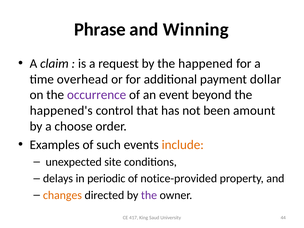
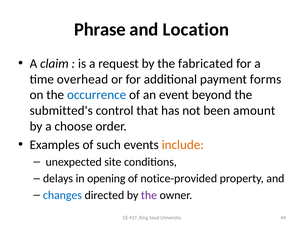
Winning: Winning -> Location
happened: happened -> fabricated
dollar: dollar -> forms
occurrence colour: purple -> blue
happened's: happened's -> submitted's
periodic: periodic -> opening
changes colour: orange -> blue
